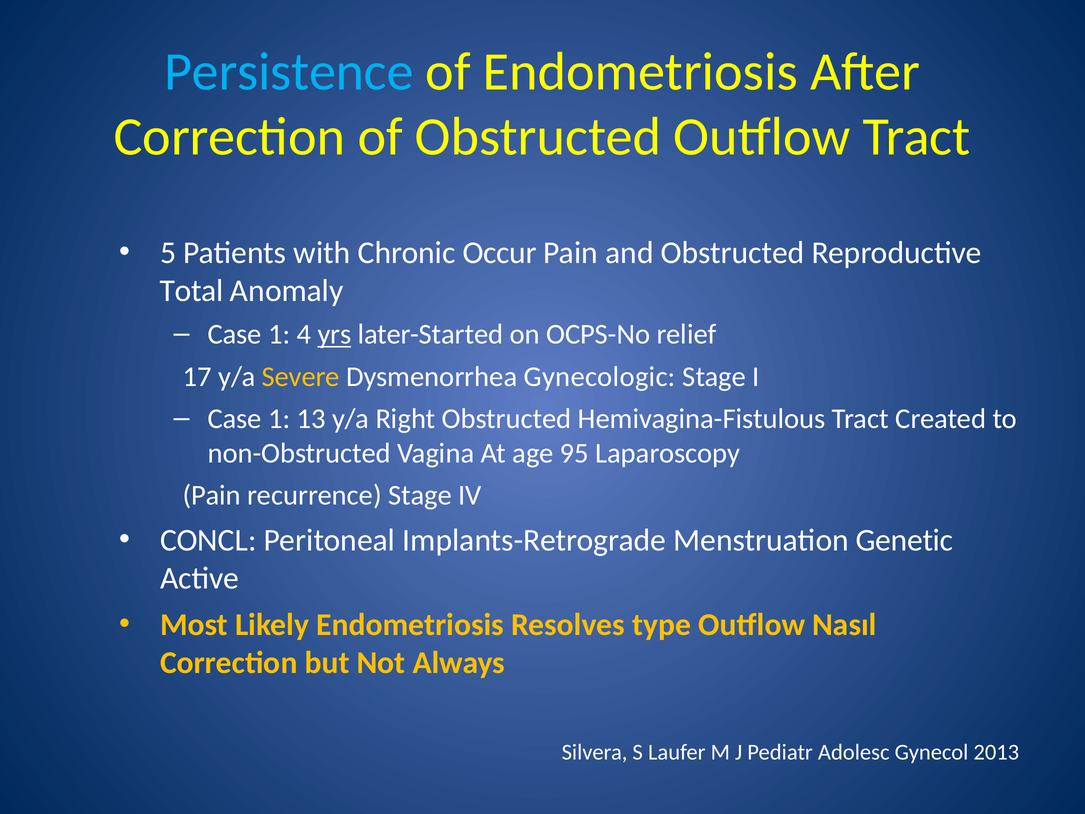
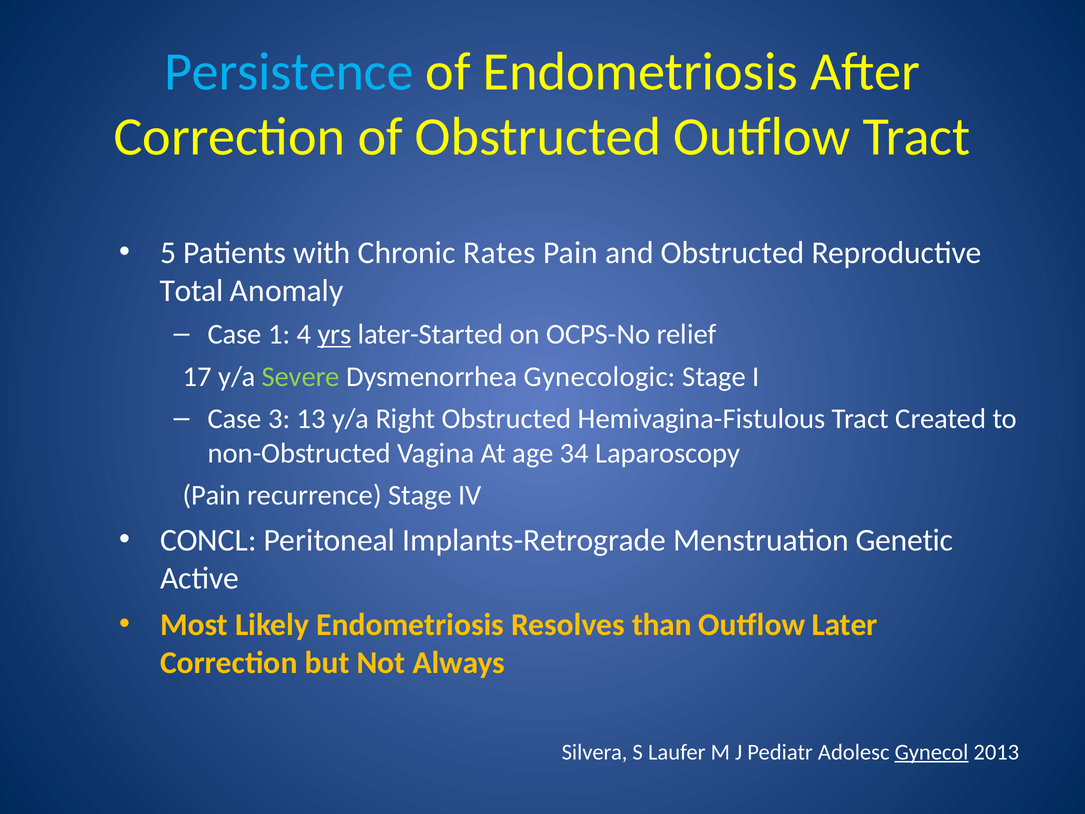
Occur: Occur -> Rates
Severe colour: yellow -> light green
1 at (279, 419): 1 -> 3
95: 95 -> 34
type: type -> than
Nasıl: Nasıl -> Later
Gynecol underline: none -> present
